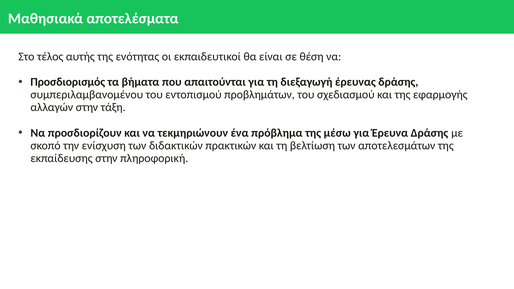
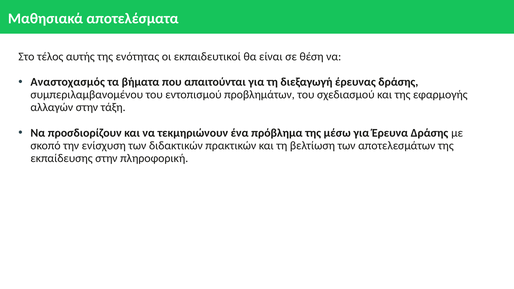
Προσδιορισμός: Προσδιορισμός -> Αναστοχασμός
